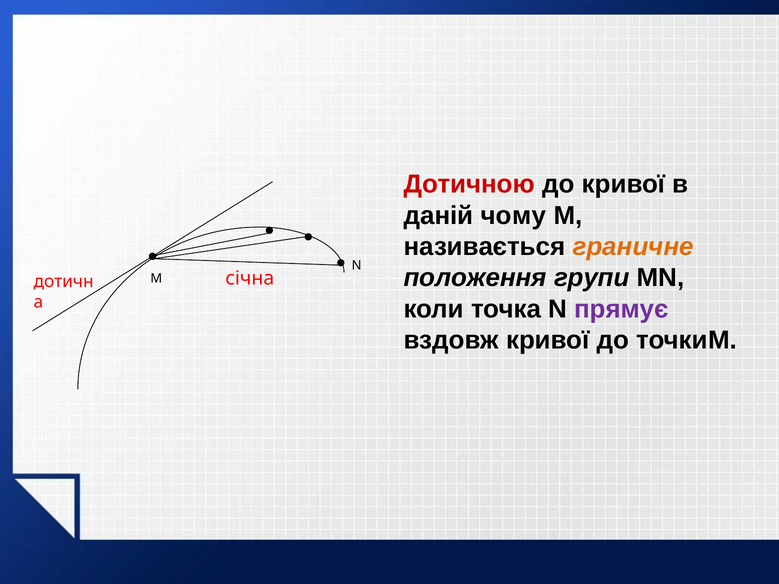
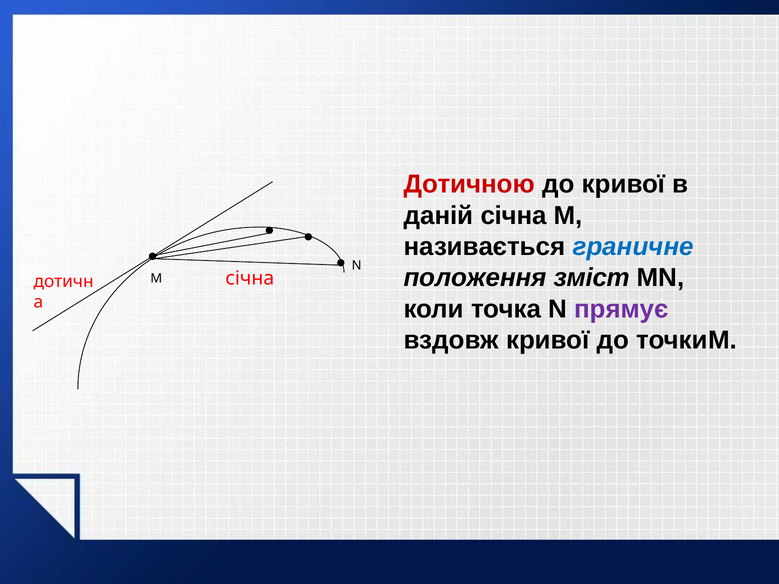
даній чому: чому -> січна
граничне colour: orange -> blue
групи: групи -> зміст
